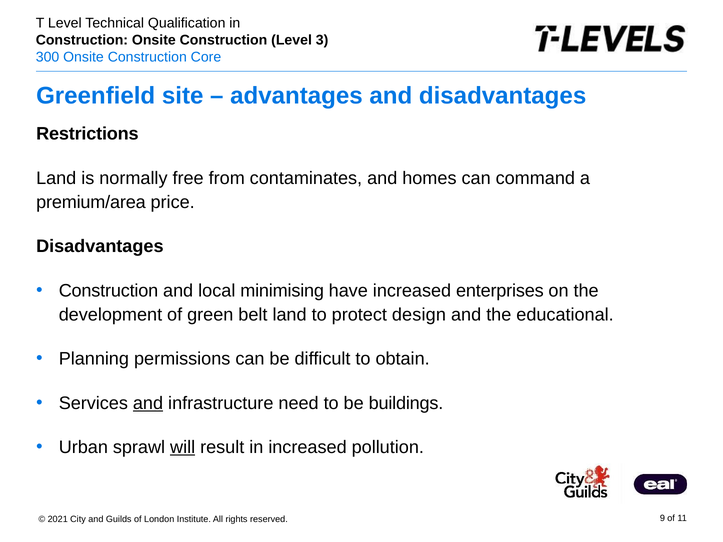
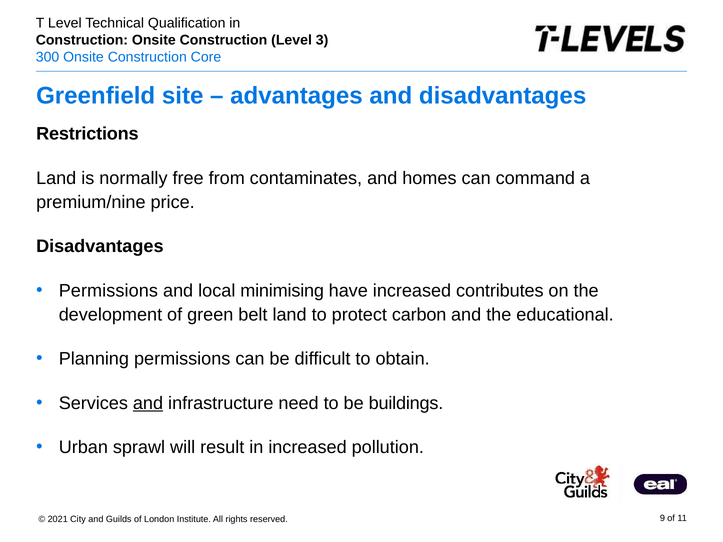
premium/area: premium/area -> premium/nine
Construction at (108, 291): Construction -> Permissions
enterprises: enterprises -> contributes
design: design -> carbon
will underline: present -> none
